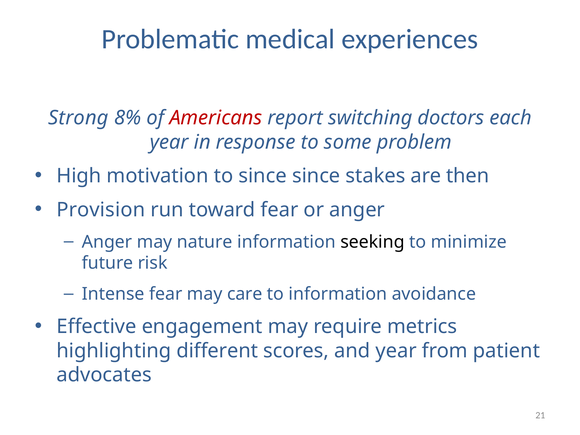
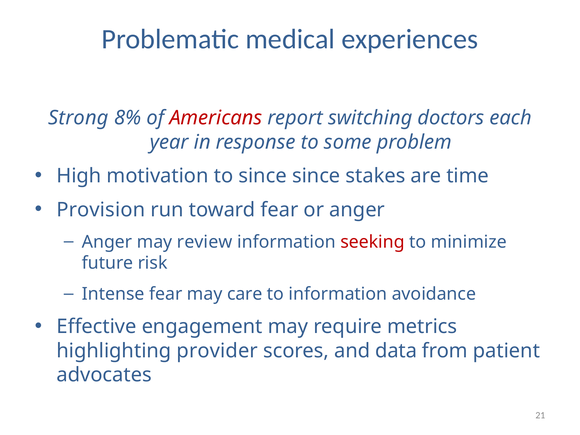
then: then -> time
nature: nature -> review
seeking colour: black -> red
different: different -> provider
and year: year -> data
